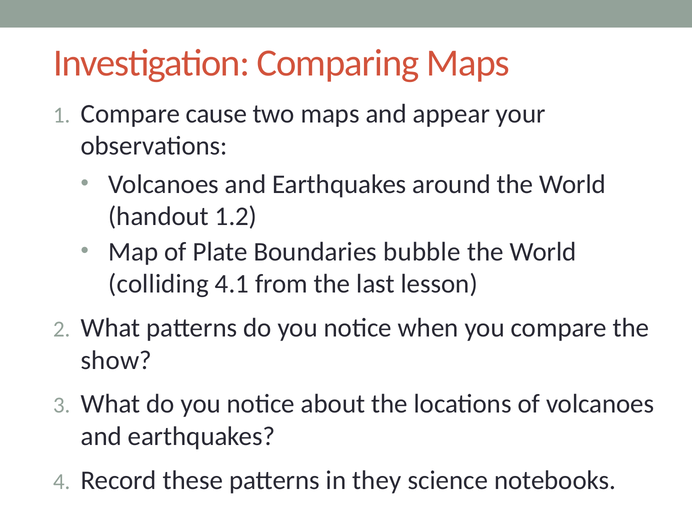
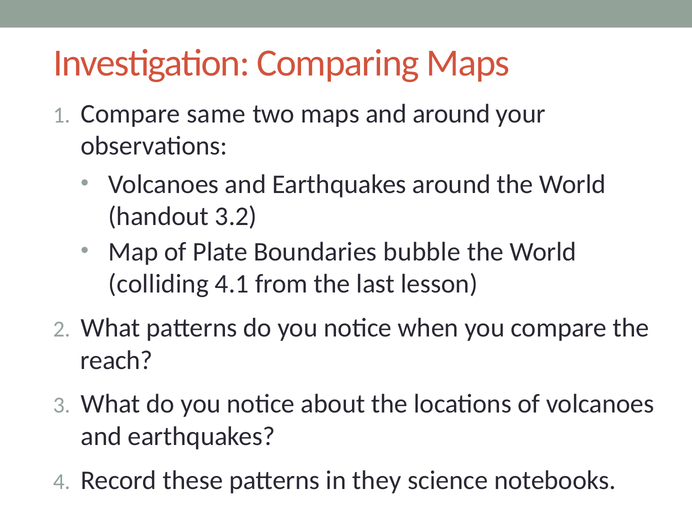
cause: cause -> same
and appear: appear -> around
1.2: 1.2 -> 3.2
show: show -> reach
